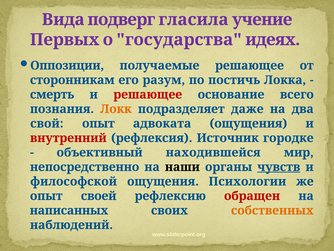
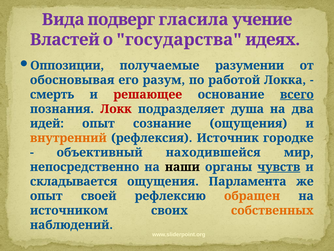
Первых: Первых -> Властей
получаемые решающее: решающее -> разумении
сторонникам: сторонникам -> обосновывая
постичь: постичь -> работой
всего underline: none -> present
Локк colour: orange -> red
даже: даже -> душа
свой: свой -> идей
адвоката: адвоката -> сознание
внутренний colour: red -> orange
философской: философской -> складывается
Психологии: Психологии -> Парламента
обращен colour: red -> orange
написанных: написанных -> источником
